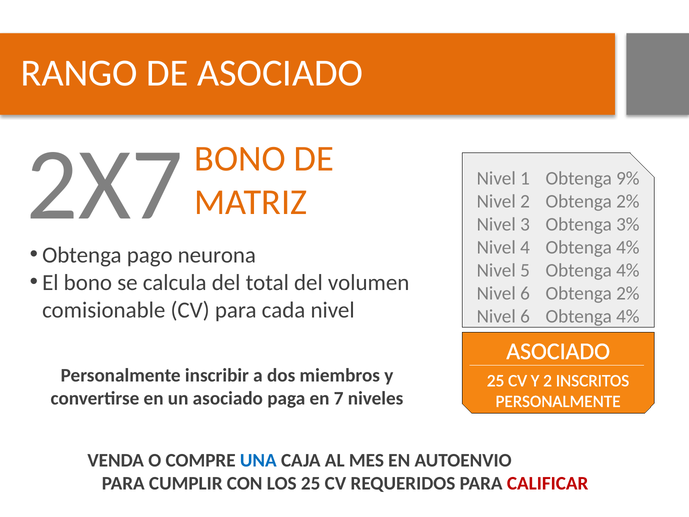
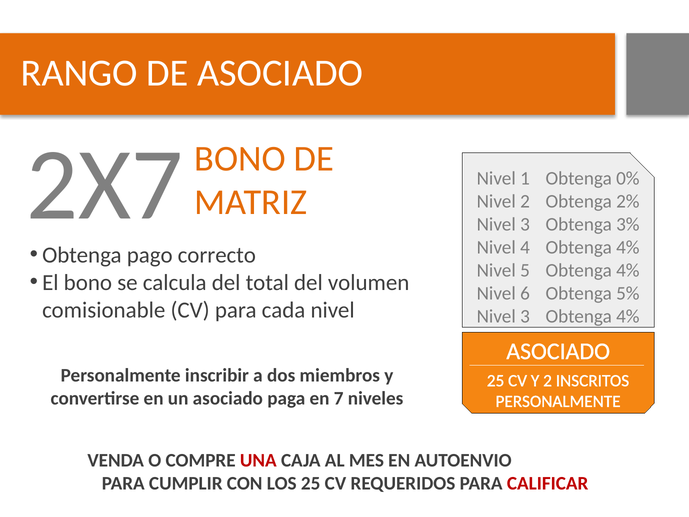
9%: 9% -> 0%
neurona: neurona -> correcto
6 Obtenga 2%: 2% -> 5%
6 at (525, 316): 6 -> 3
UNA colour: blue -> red
